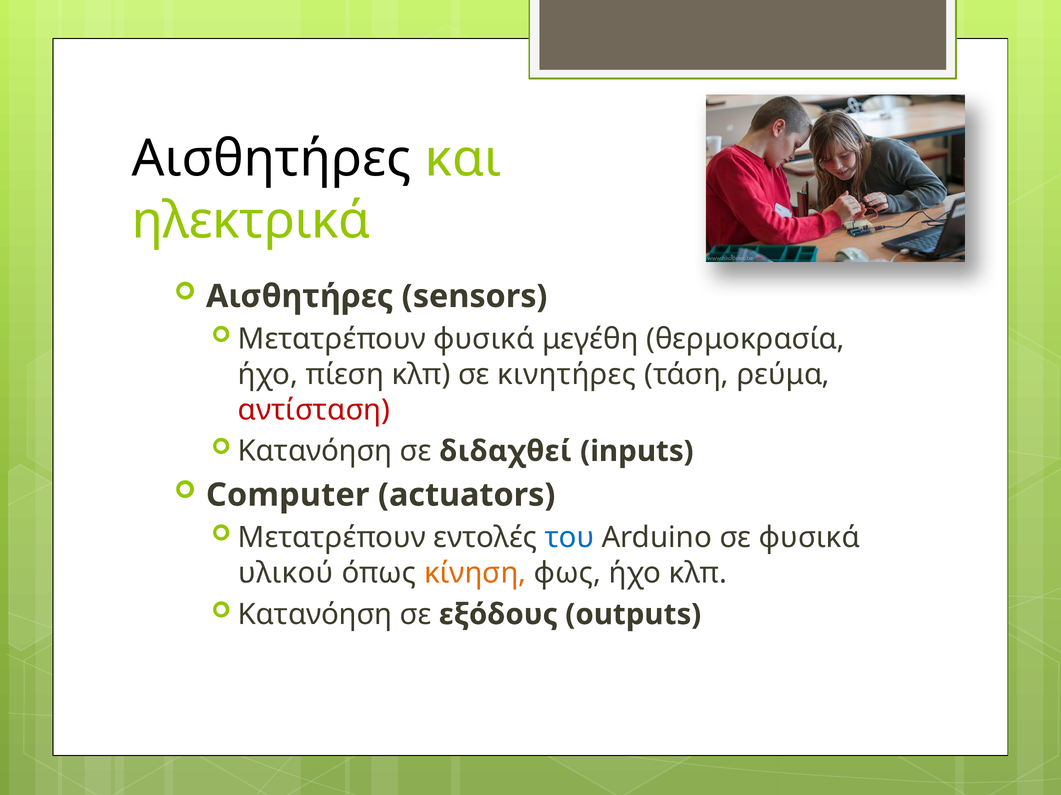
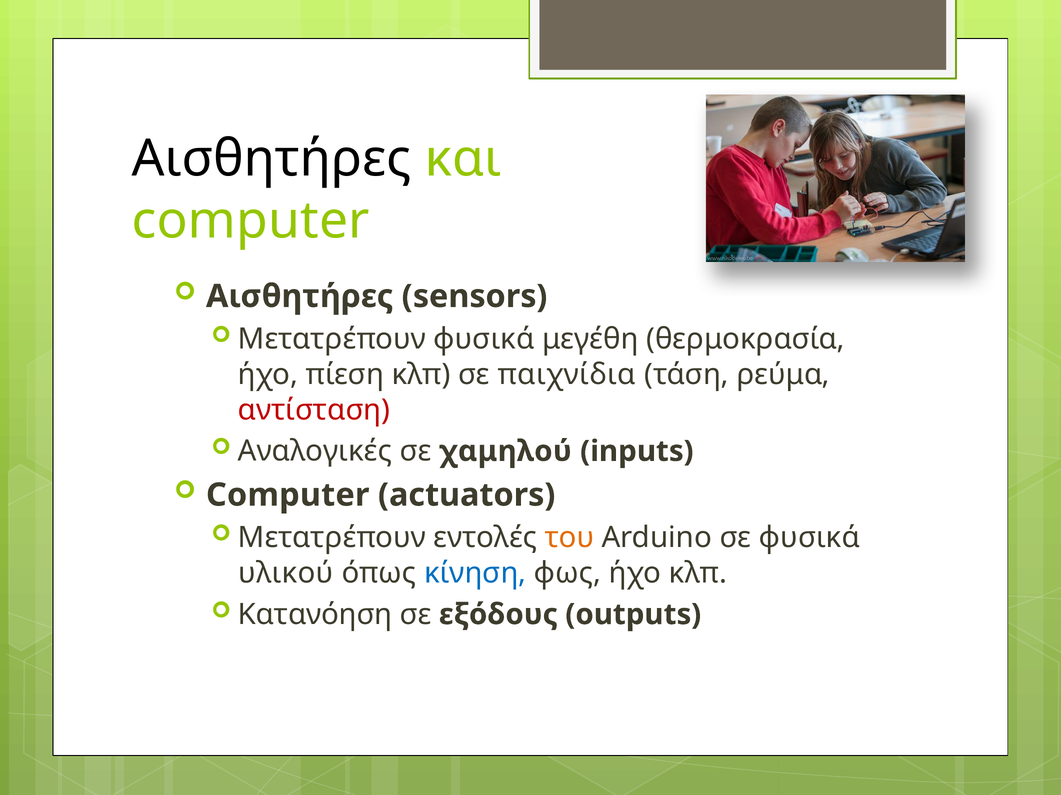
ηλεκτρικά at (251, 221): ηλεκτρικά -> computer
κινητήρες: κινητήρες -> παιχνίδια
Κατανόηση at (315, 452): Κατανόηση -> Αναλογικές
διδαχθεί: διδαχθεί -> χαμηλού
του colour: blue -> orange
κίνηση colour: orange -> blue
